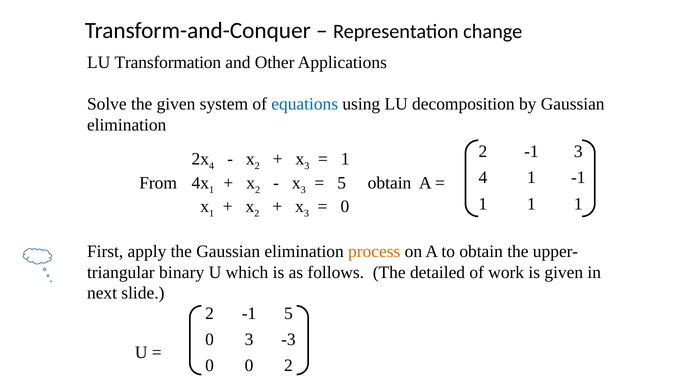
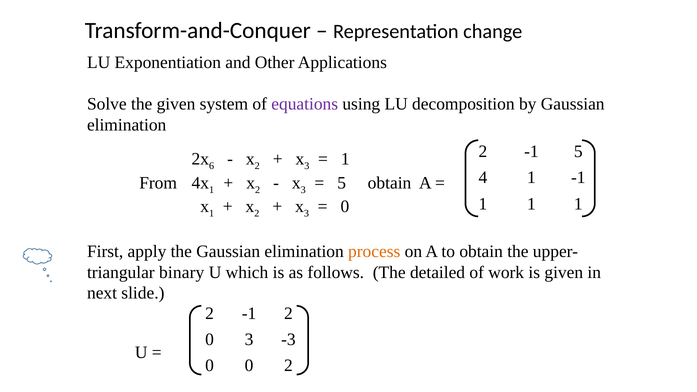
Transformation: Transformation -> Exponentiation
equations colour: blue -> purple
-1 3: 3 -> 5
4 at (212, 166): 4 -> 6
-1 5: 5 -> 2
